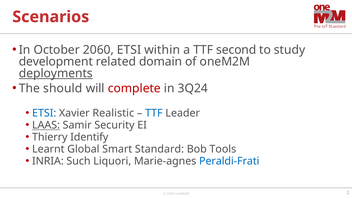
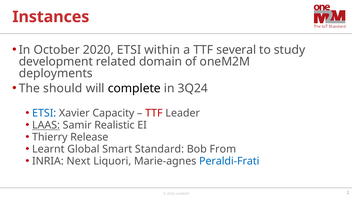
Scenarios: Scenarios -> Instances
October 2060: 2060 -> 2020
second: second -> several
deployments underline: present -> none
complete colour: red -> black
Realistic: Realistic -> Capacity
TTF at (154, 113) colour: blue -> red
Security: Security -> Realistic
Identify: Identify -> Release
Tools: Tools -> From
Such: Such -> Next
